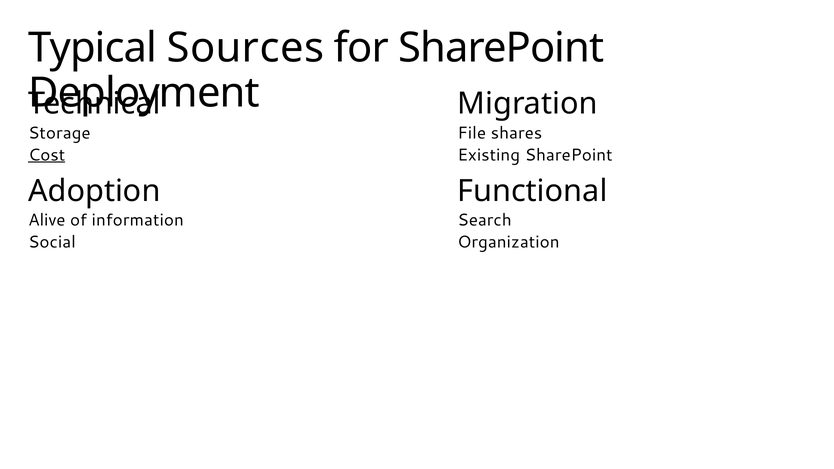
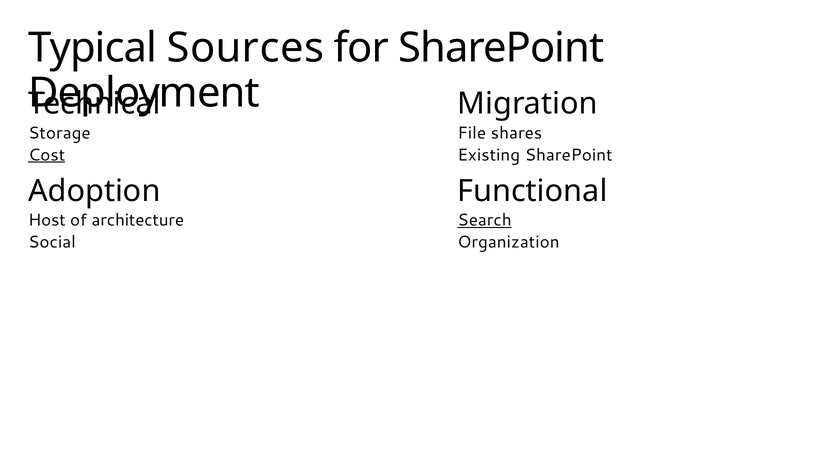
Alive: Alive -> Host
information: information -> architecture
Search underline: none -> present
